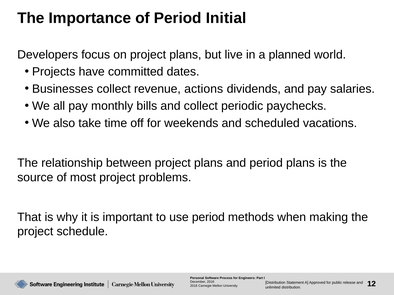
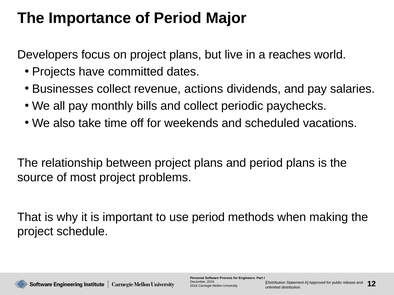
Initial: Initial -> Major
planned: planned -> reaches
